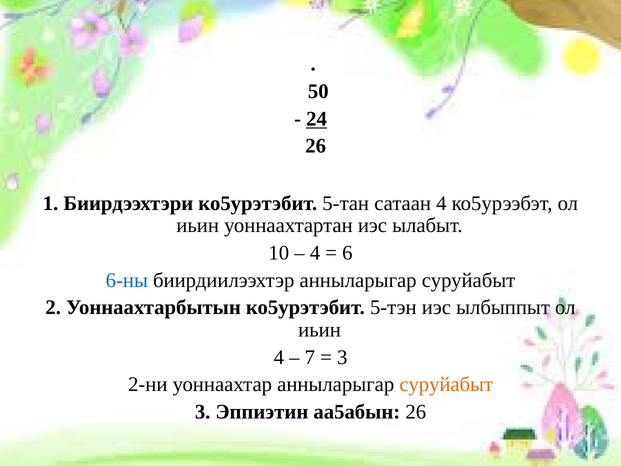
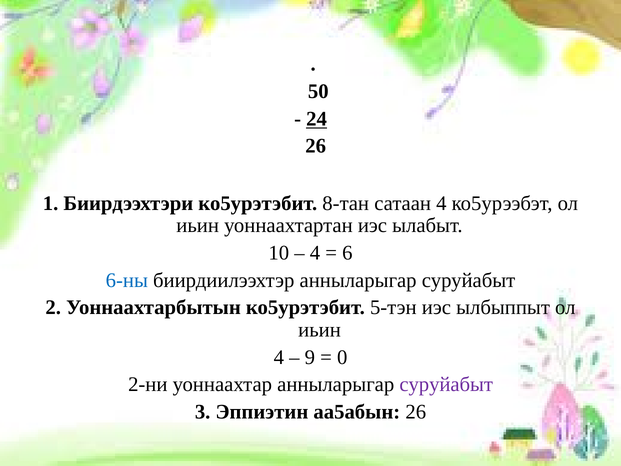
5-тан: 5-тан -> 8-тан
7: 7 -> 9
3 at (342, 357): 3 -> 0
суруйабыт at (446, 384) colour: orange -> purple
